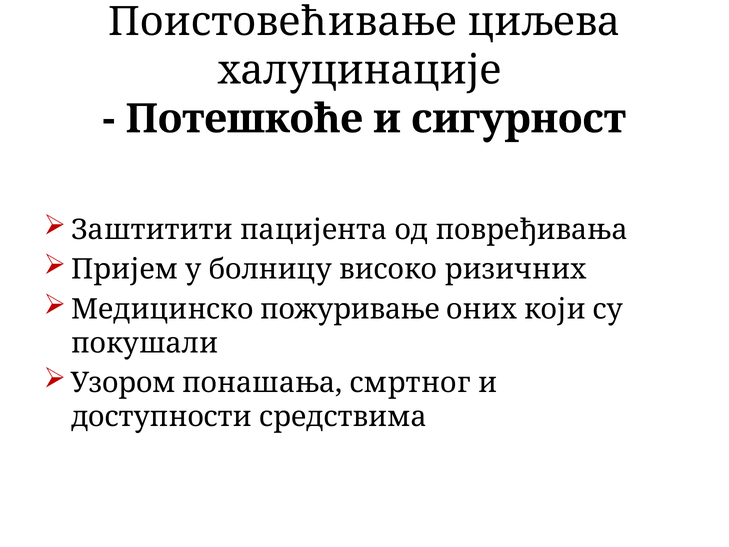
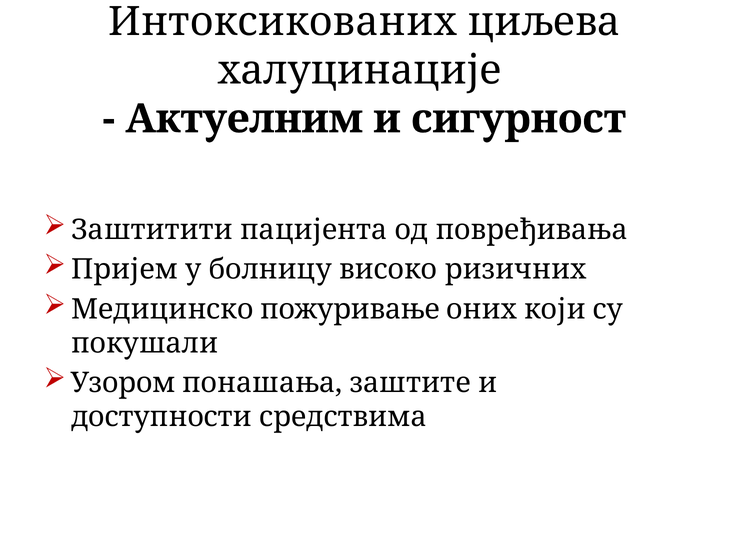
Поистовећивање: Поистовећивање -> Интоксикованих
Потешкоће: Потешкоће -> Актуелним
смртног: смртног -> заштите
